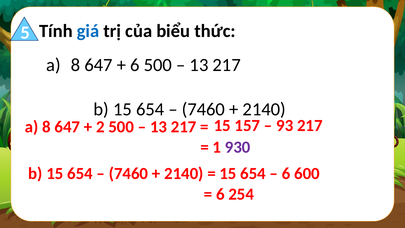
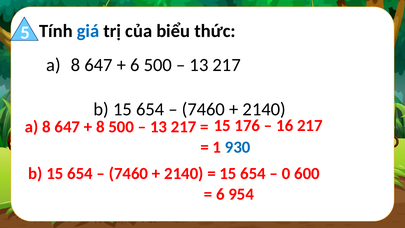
2 at (100, 127): 2 -> 8
157: 157 -> 176
93: 93 -> 16
930 colour: purple -> blue
6 at (286, 174): 6 -> 0
254: 254 -> 954
